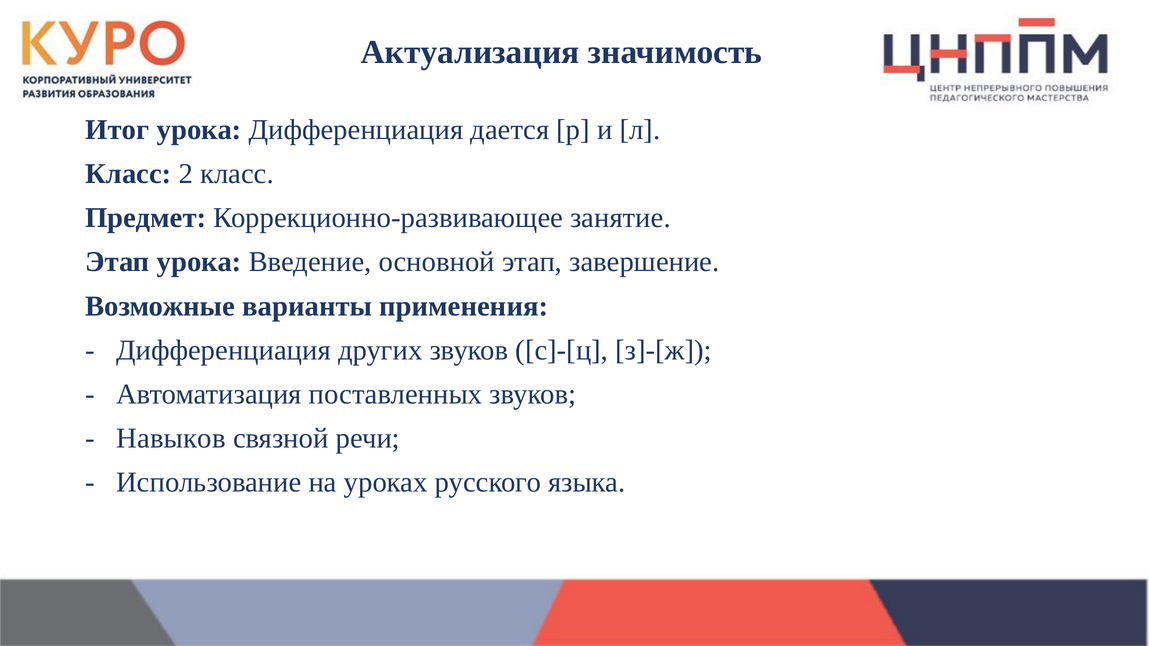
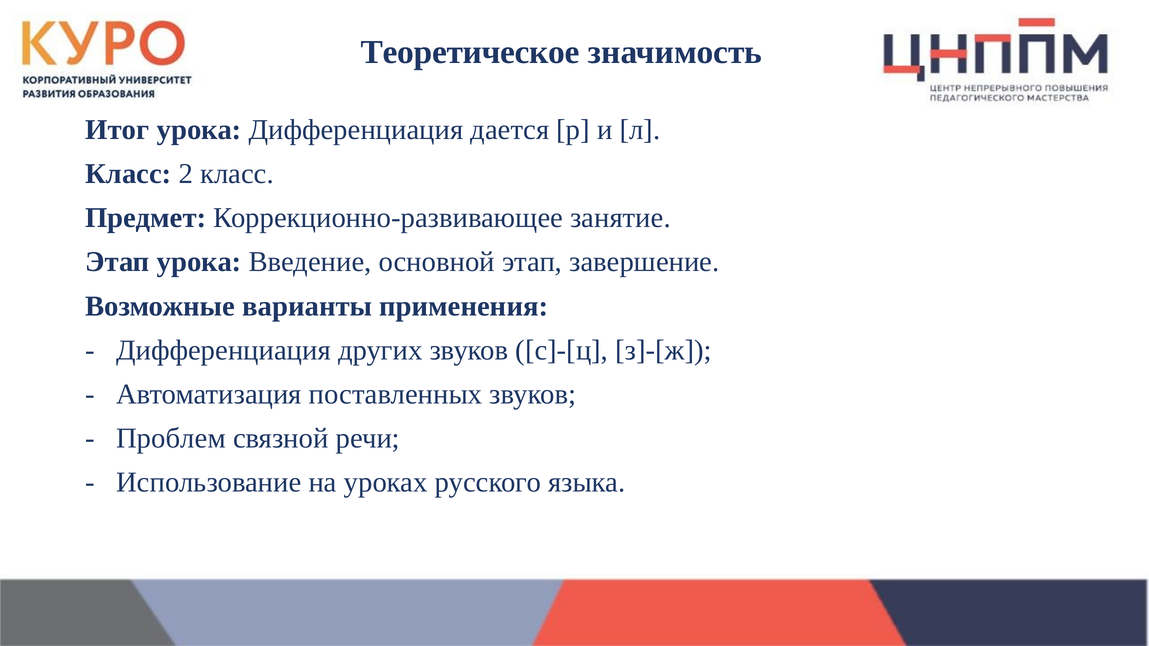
Актуализация: Актуализация -> Теоретическое
Навыков: Навыков -> Проблем
